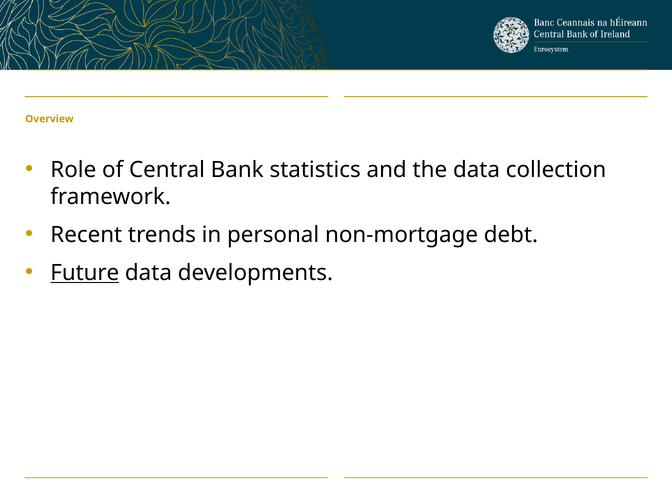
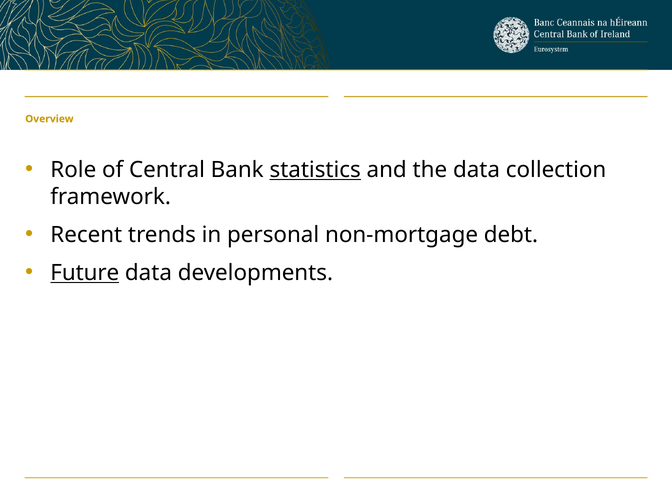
statistics underline: none -> present
